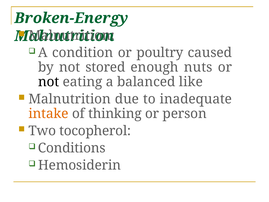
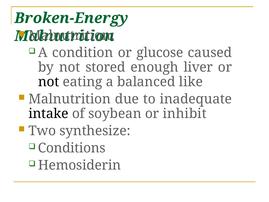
poultry: poultry -> glucose
nuts: nuts -> liver
intake colour: orange -> black
thinking: thinking -> soybean
person: person -> inhibit
tocopherol: tocopherol -> synthesize
